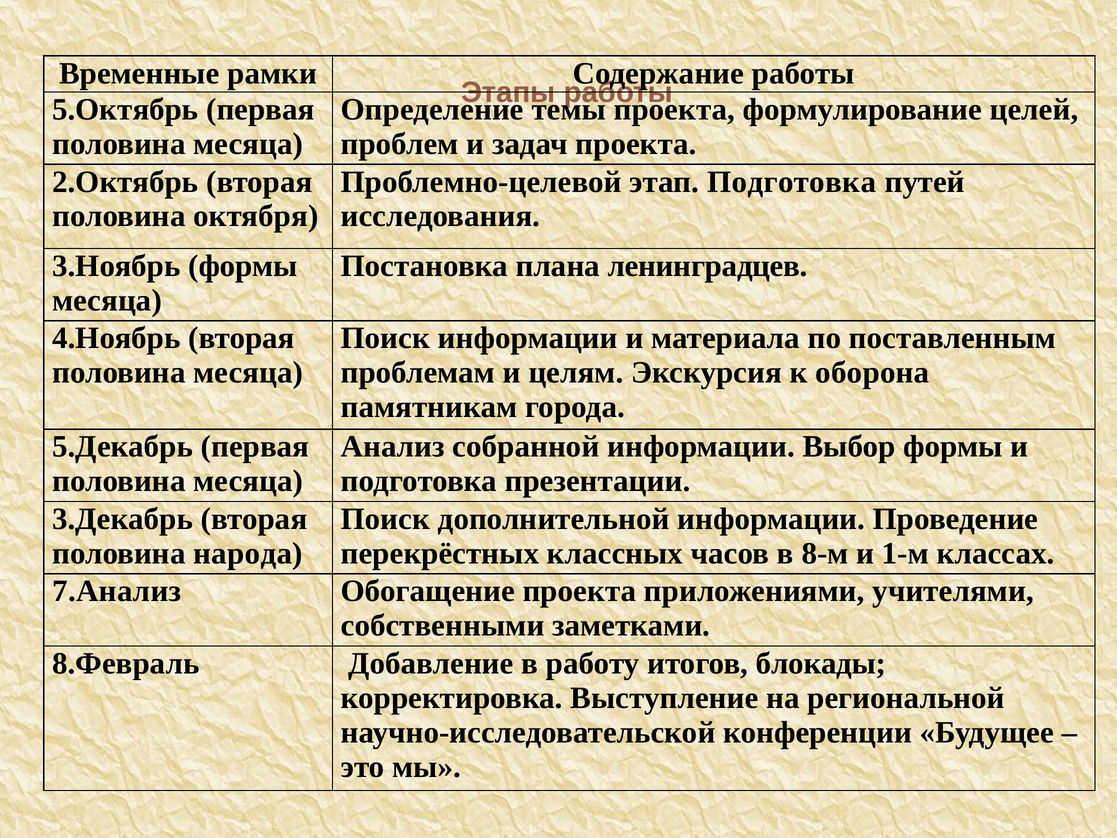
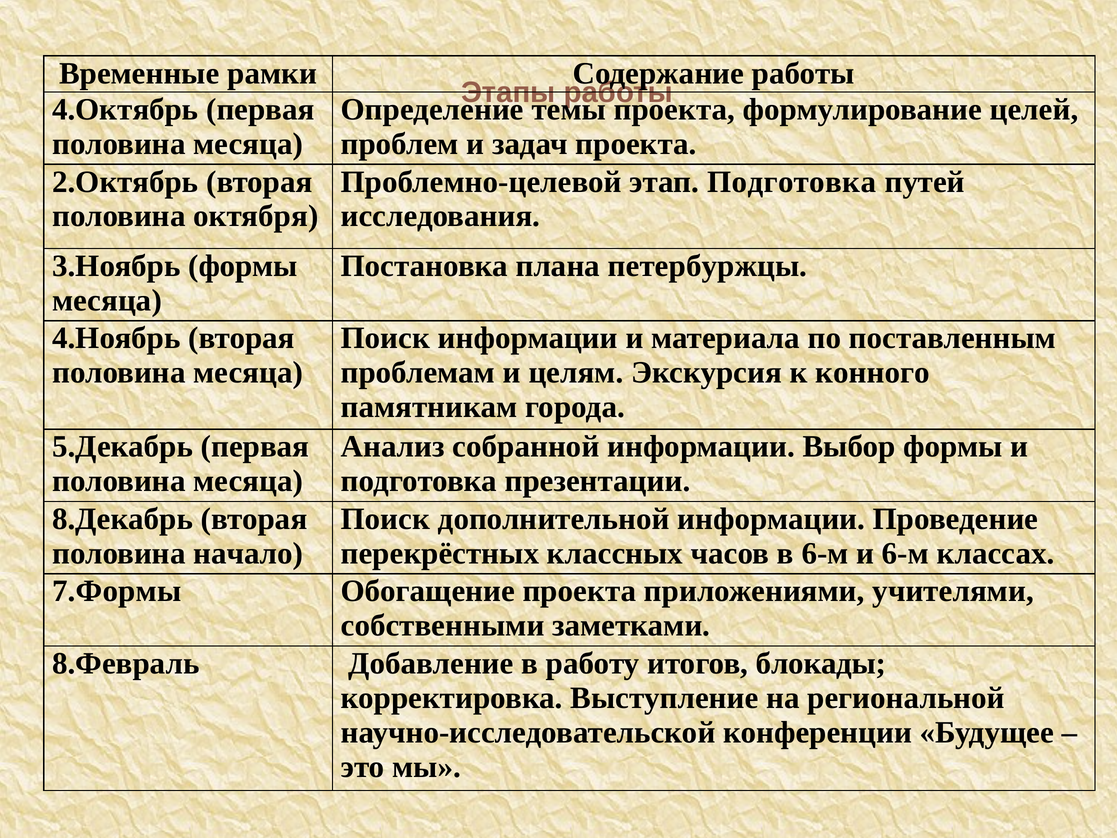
5.Октябрь: 5.Октябрь -> 4.Октябрь
ленинградцев: ленинградцев -> петербуржцы
оборона: оборона -> конного
3.Декабрь: 3.Декабрь -> 8.Декабрь
народа: народа -> начало
в 8-м: 8-м -> 6-м
и 1-м: 1-м -> 6-м
7.Анализ: 7.Анализ -> 7.Формы
